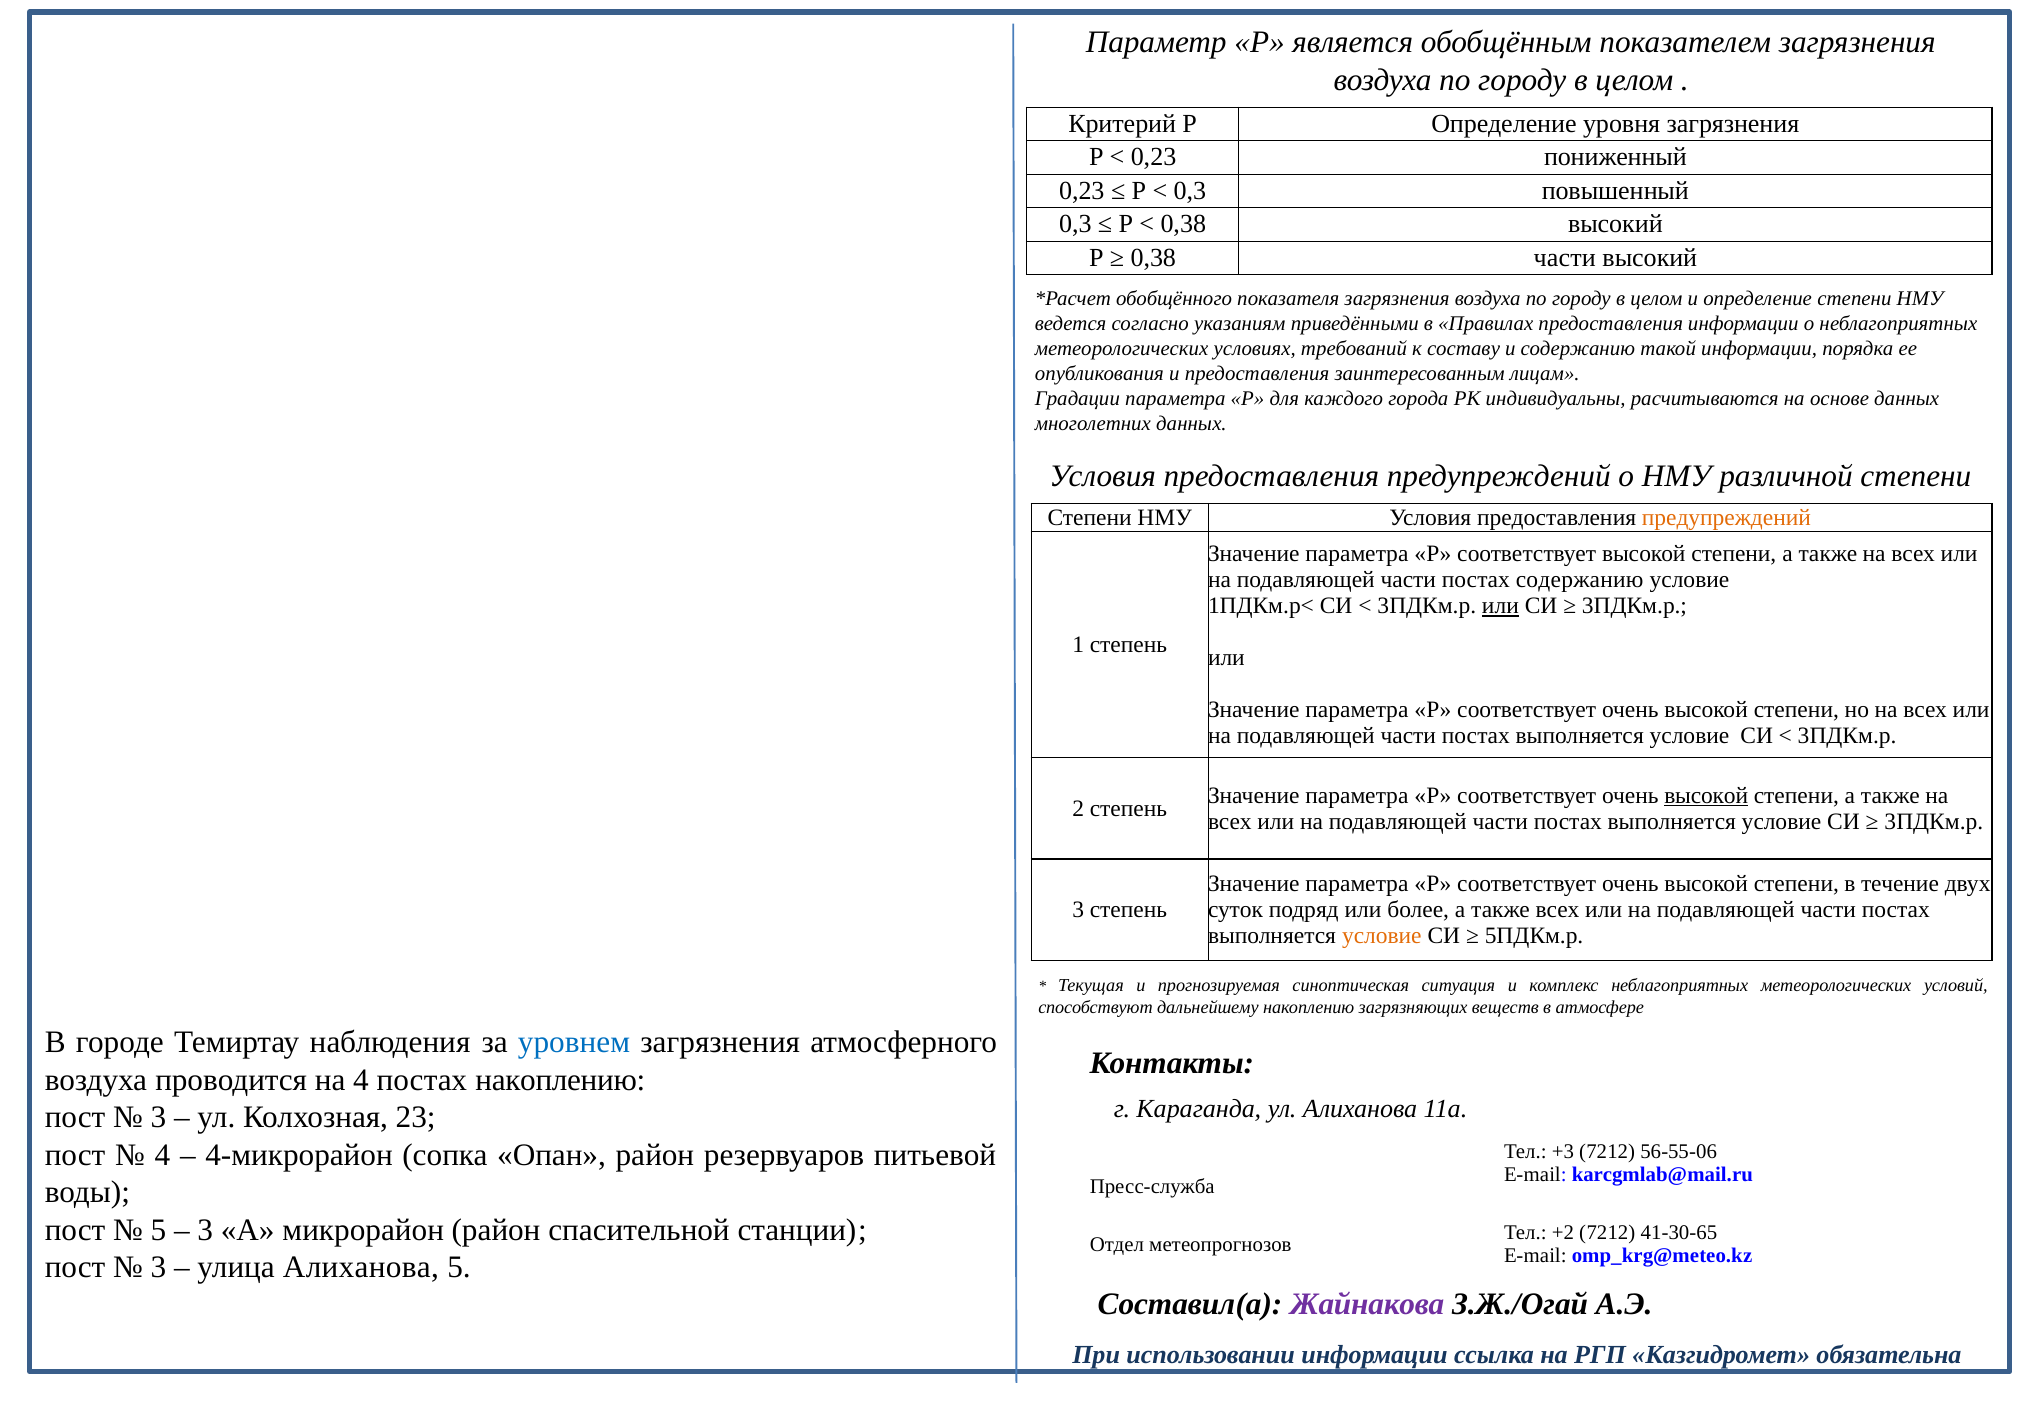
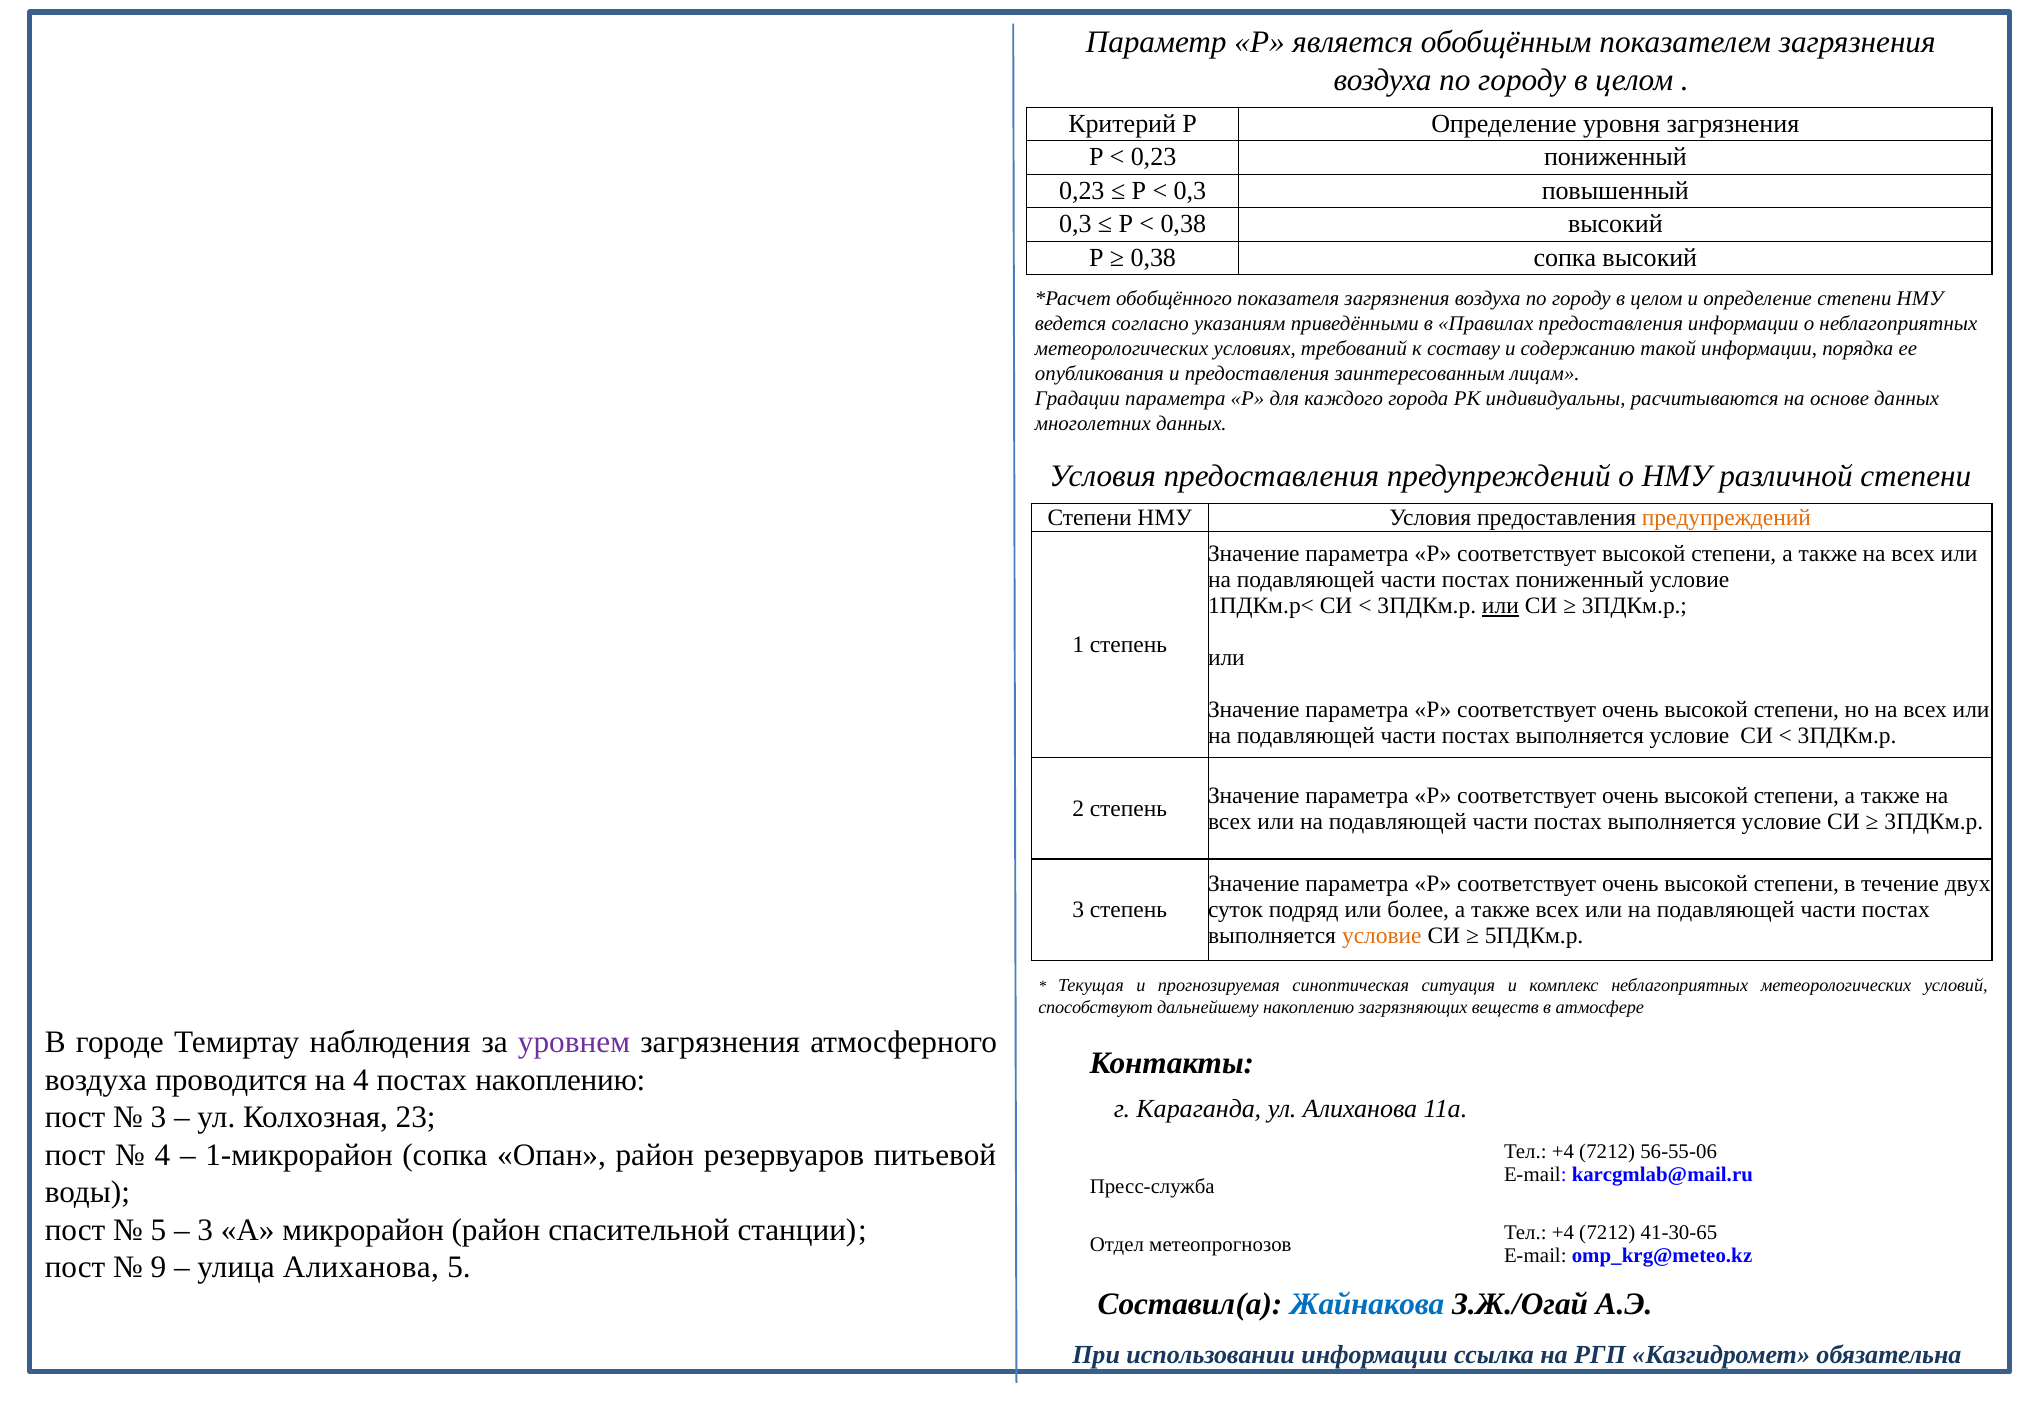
0,38 части: части -> сопка
постах содержанию: содержанию -> пониженный
высокой at (1706, 796) underline: present -> none
уровнем colour: blue -> purple
4-микрорайон: 4-микрорайон -> 1-микрорайон
+3 at (1563, 1152): +3 -> +4
+2 at (1563, 1233): +2 -> +4
3 at (158, 1268): 3 -> 9
Жайнакова colour: purple -> blue
